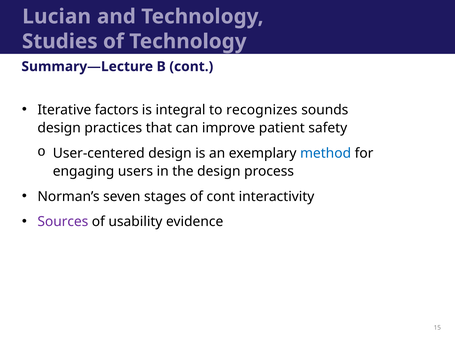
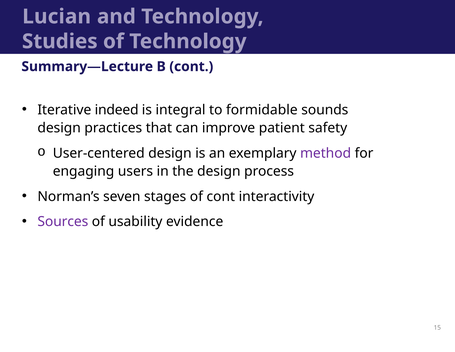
factors: factors -> indeed
recognizes: recognizes -> formidable
method colour: blue -> purple
